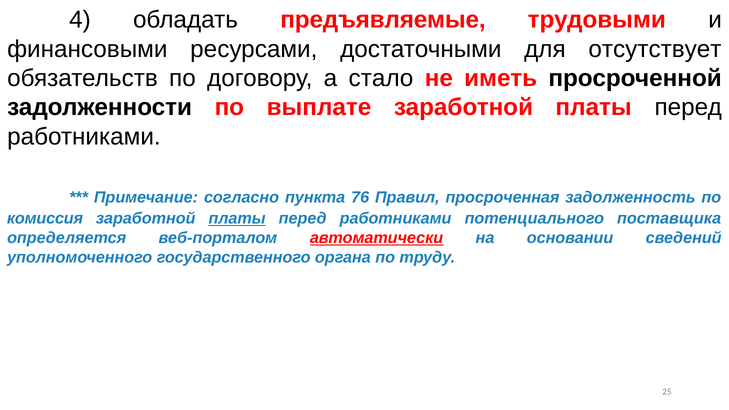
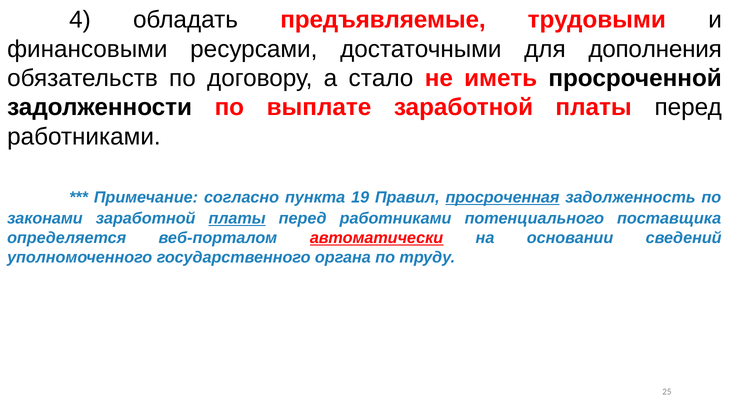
отсутствует: отсутствует -> дополнения
76: 76 -> 19
просроченная underline: none -> present
комиссия: комиссия -> законами
